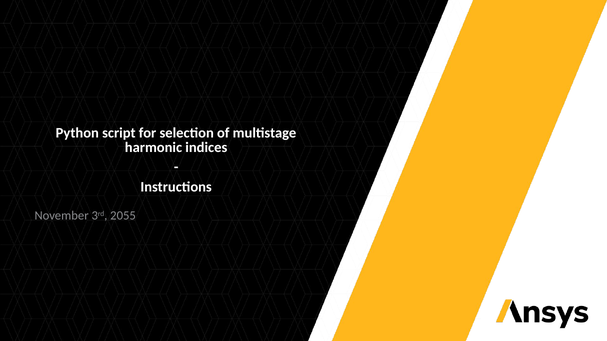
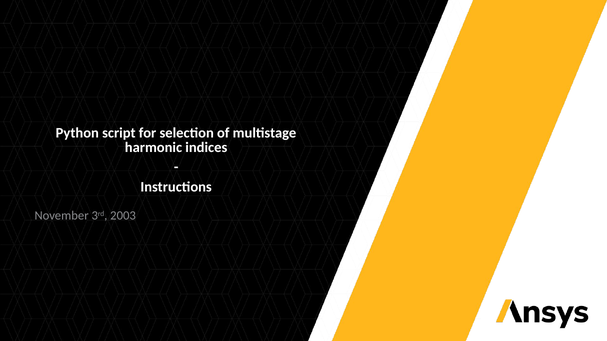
2055: 2055 -> 2003
